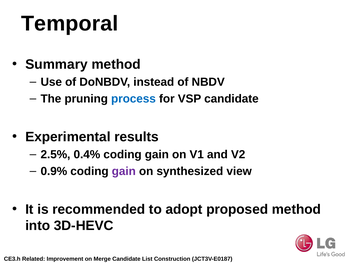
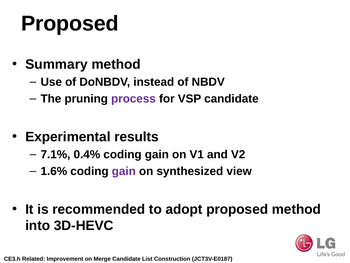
Temporal at (70, 24): Temporal -> Proposed
process colour: blue -> purple
2.5%: 2.5% -> 7.1%
0.9%: 0.9% -> 1.6%
